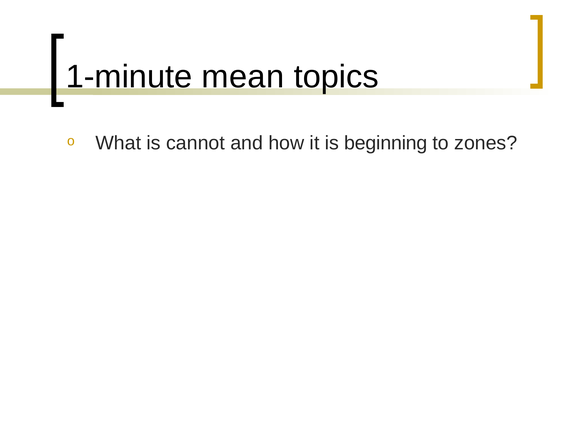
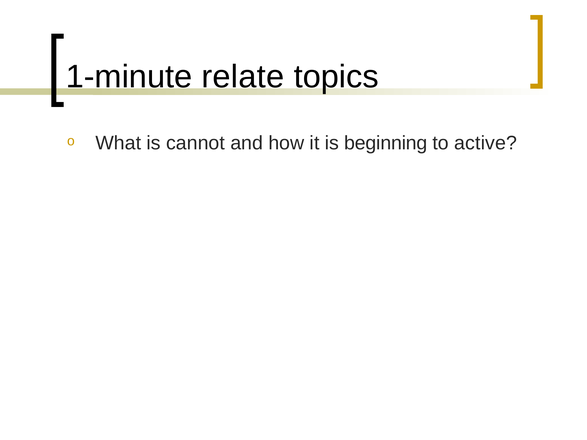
mean: mean -> relate
zones: zones -> active
